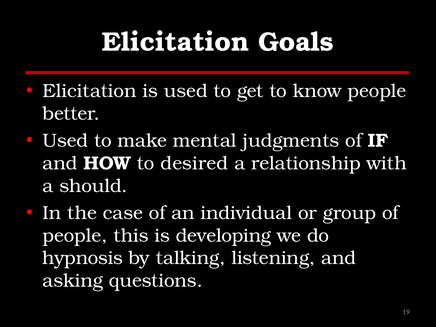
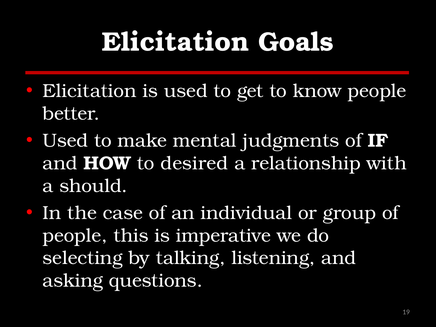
developing: developing -> imperative
hypnosis: hypnosis -> selecting
